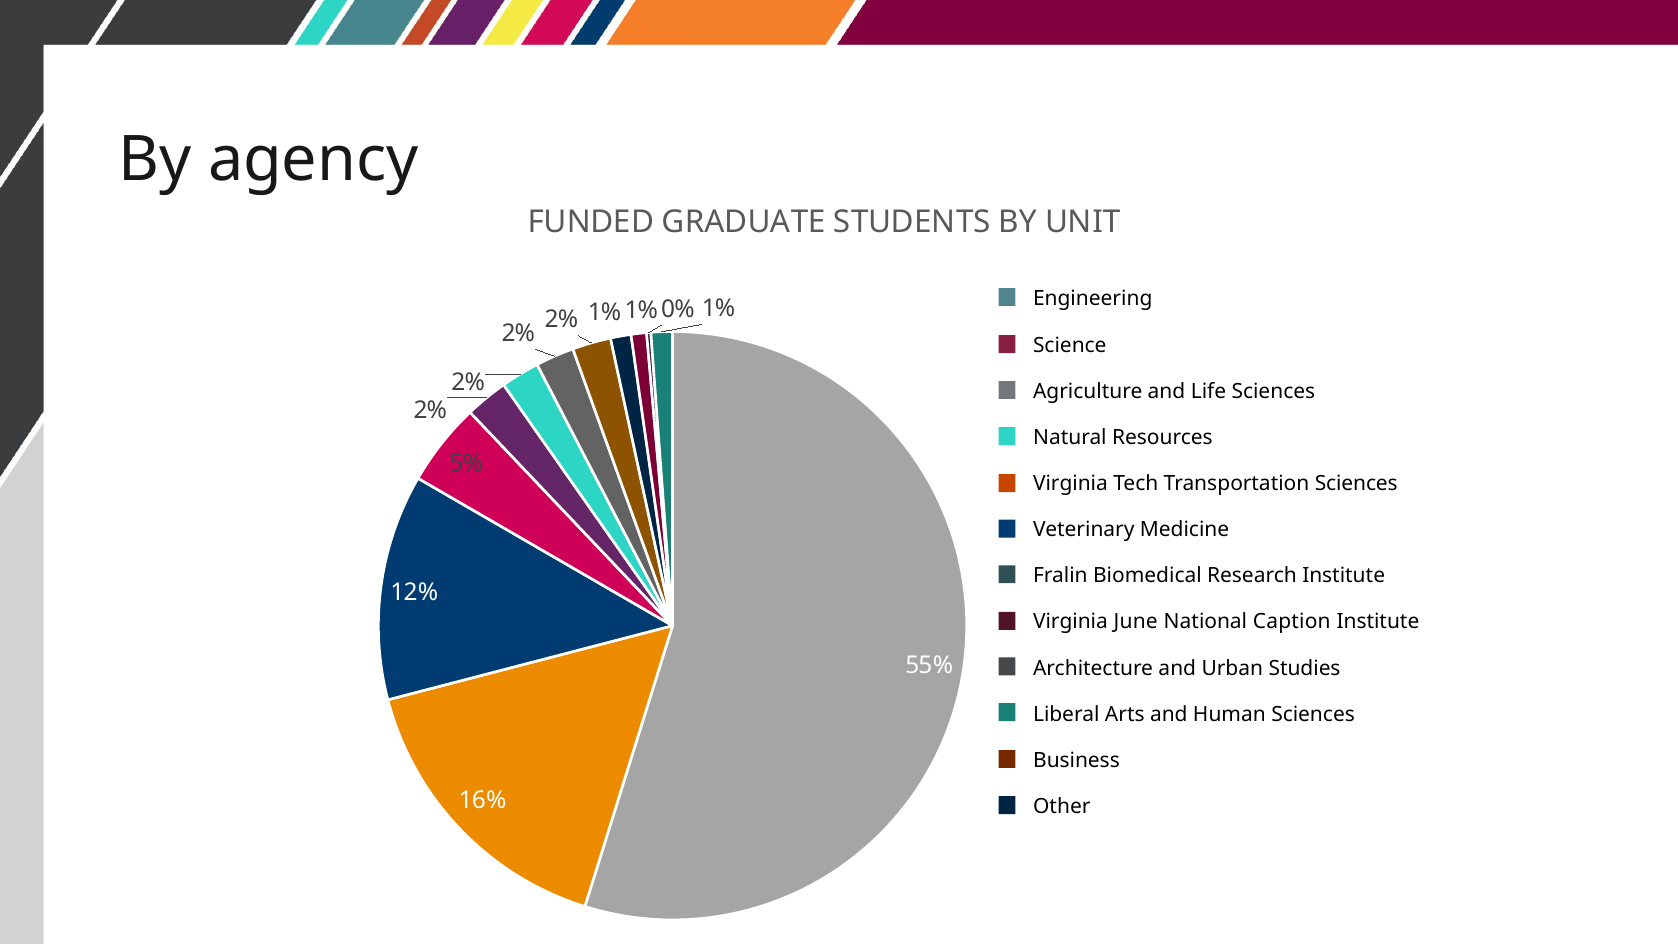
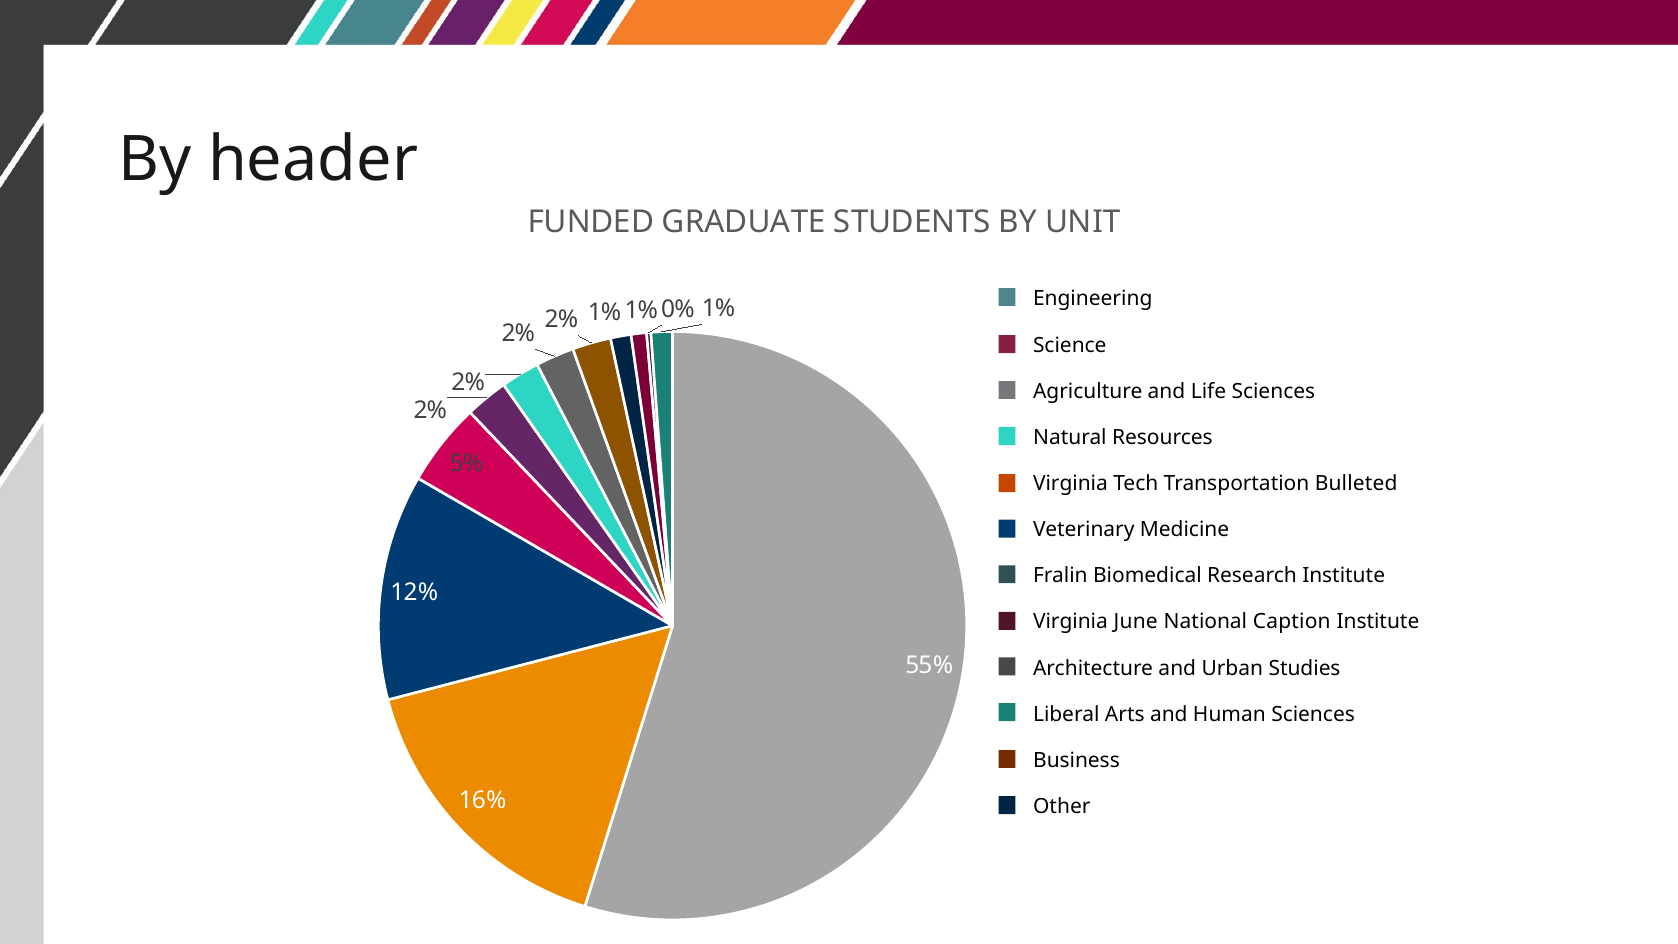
agency: agency -> header
Transportation Sciences: Sciences -> Bulleted
